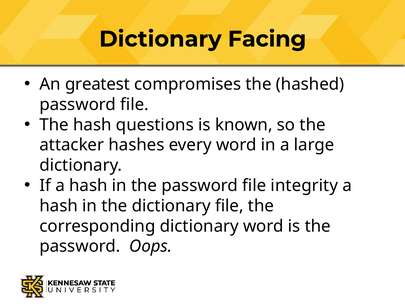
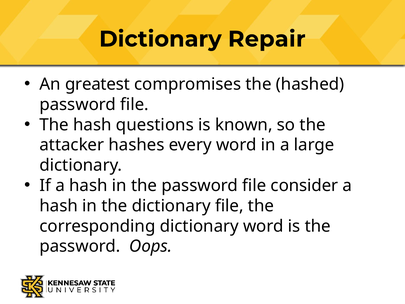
Facing: Facing -> Repair
integrity: integrity -> consider
